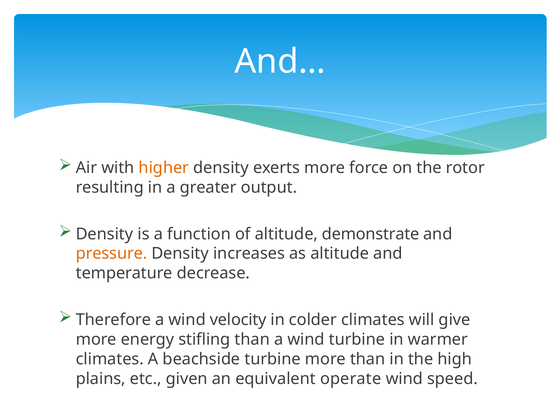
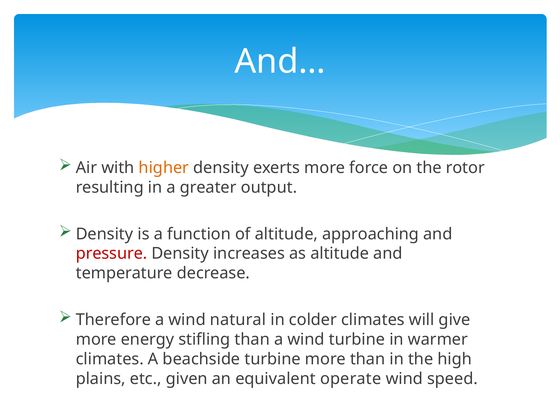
demonstrate: demonstrate -> approaching
pressure colour: orange -> red
velocity: velocity -> natural
